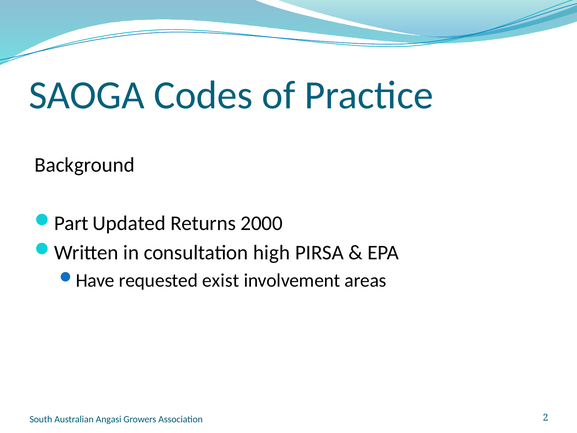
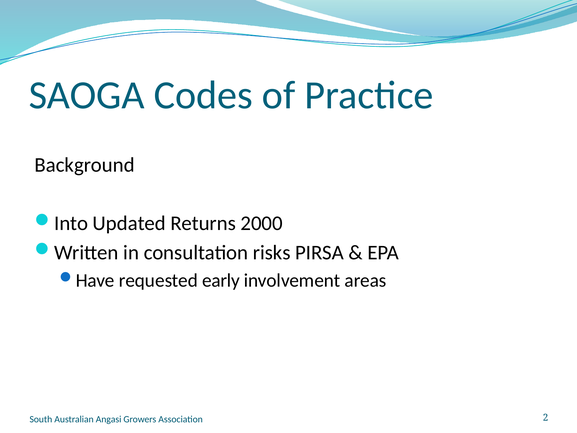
Part: Part -> Into
high: high -> risks
exist: exist -> early
